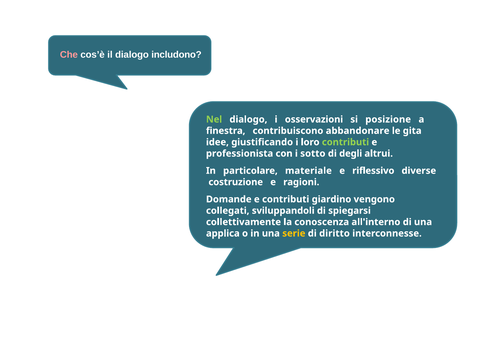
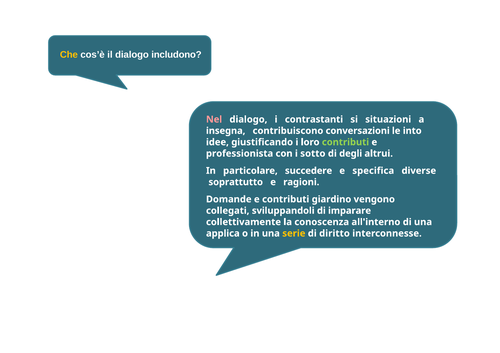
Che colour: pink -> yellow
Nel colour: light green -> pink
osservazioni: osservazioni -> contrastanti
posizione: posizione -> situazioni
finestra: finestra -> insegna
abbandonare: abbandonare -> conversazioni
gita: gita -> into
materiale: materiale -> succedere
riflessivo: riflessivo -> specifica
costruzione: costruzione -> soprattutto
spiegarsi: spiegarsi -> imparare
